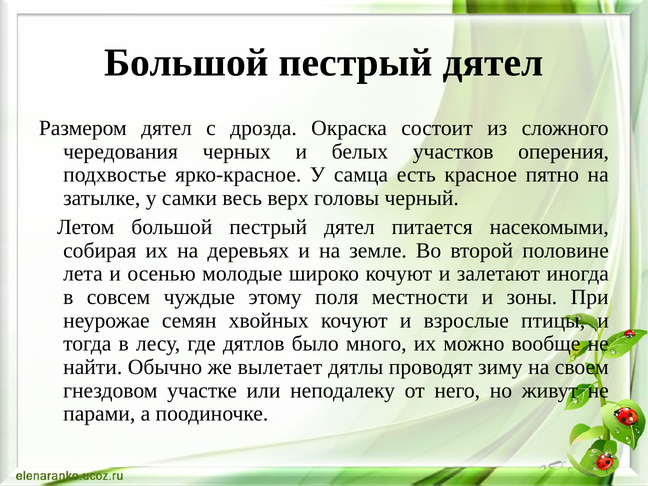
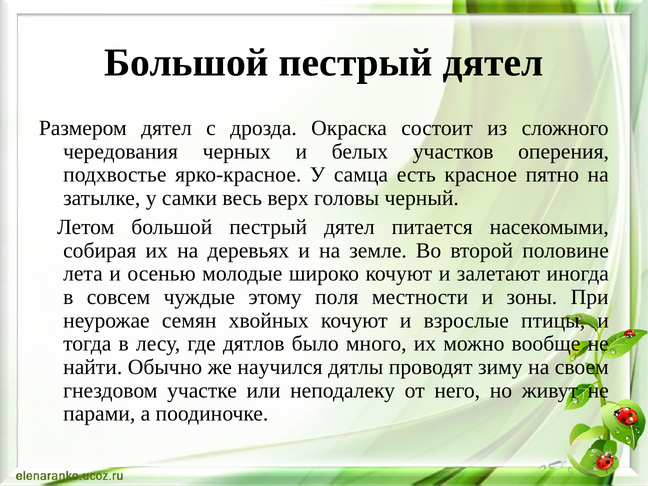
вылетает: вылетает -> научился
